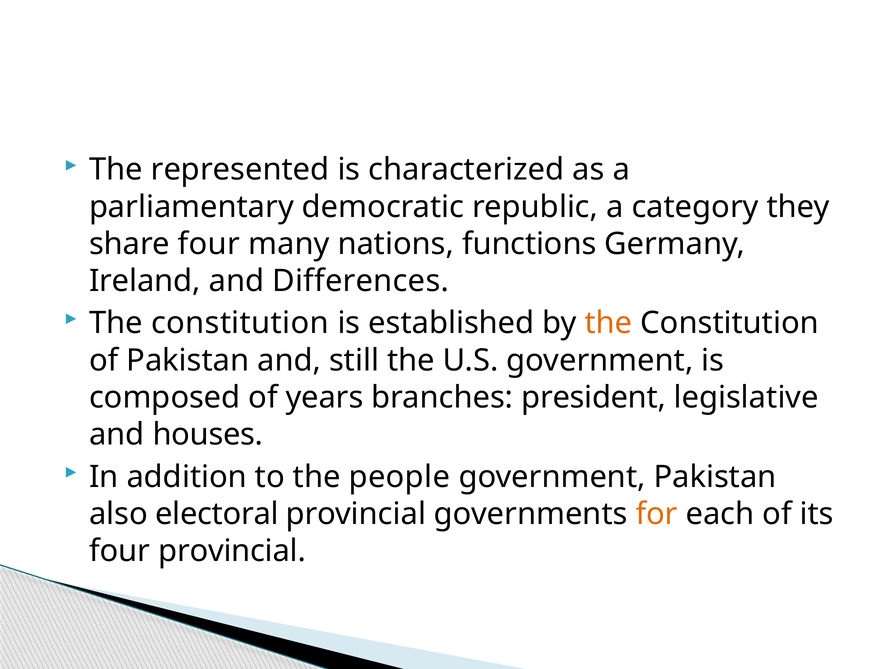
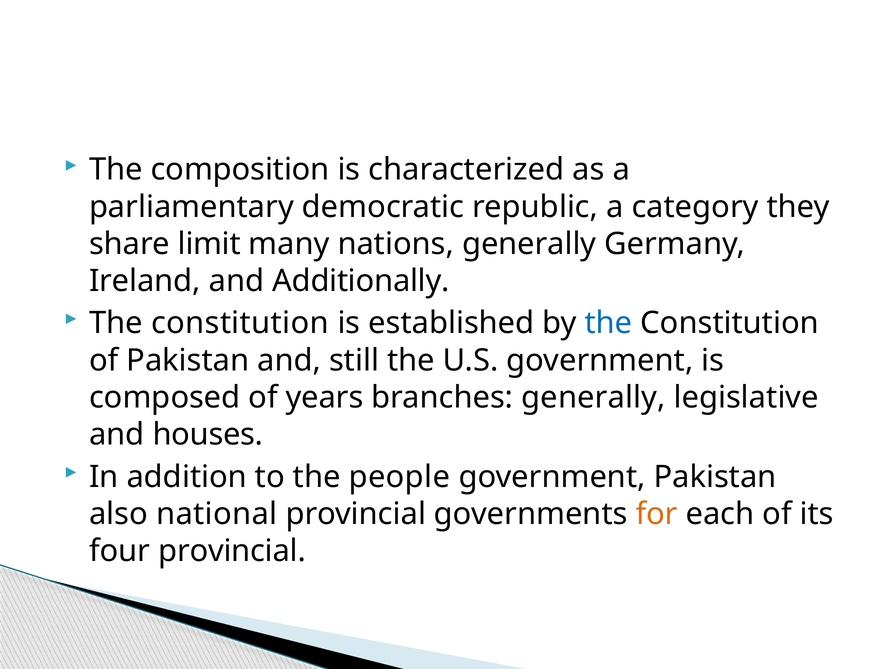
represented: represented -> composition
share four: four -> limit
nations functions: functions -> generally
Differences: Differences -> Additionally
the at (609, 323) colour: orange -> blue
branches president: president -> generally
electoral: electoral -> national
